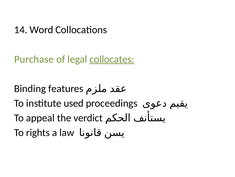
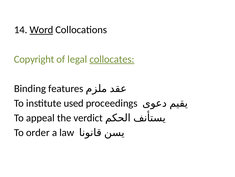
Word underline: none -> present
Purchase: Purchase -> Copyright
rights: rights -> order
